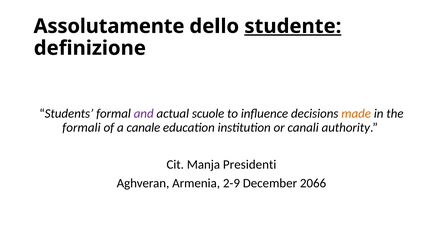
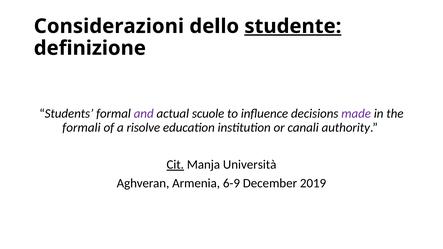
Assolutamente: Assolutamente -> Considerazioni
made colour: orange -> purple
canale: canale -> risolve
Cit underline: none -> present
Presidenti: Presidenti -> Università
2-9: 2-9 -> 6-9
2066: 2066 -> 2019
